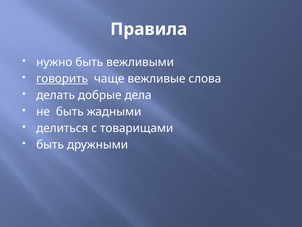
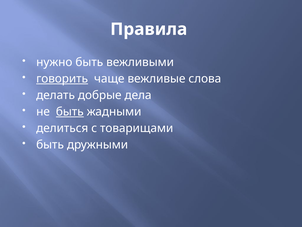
быть at (70, 112) underline: none -> present
